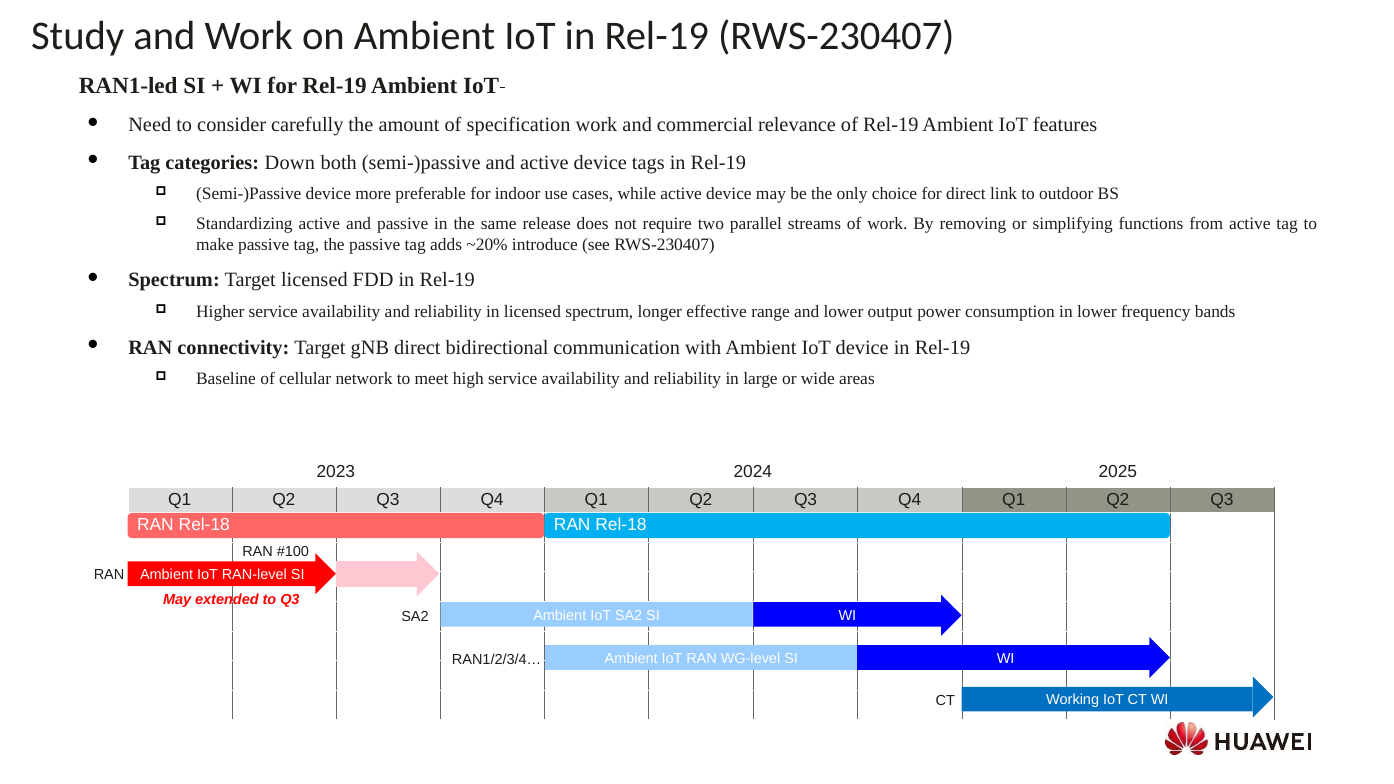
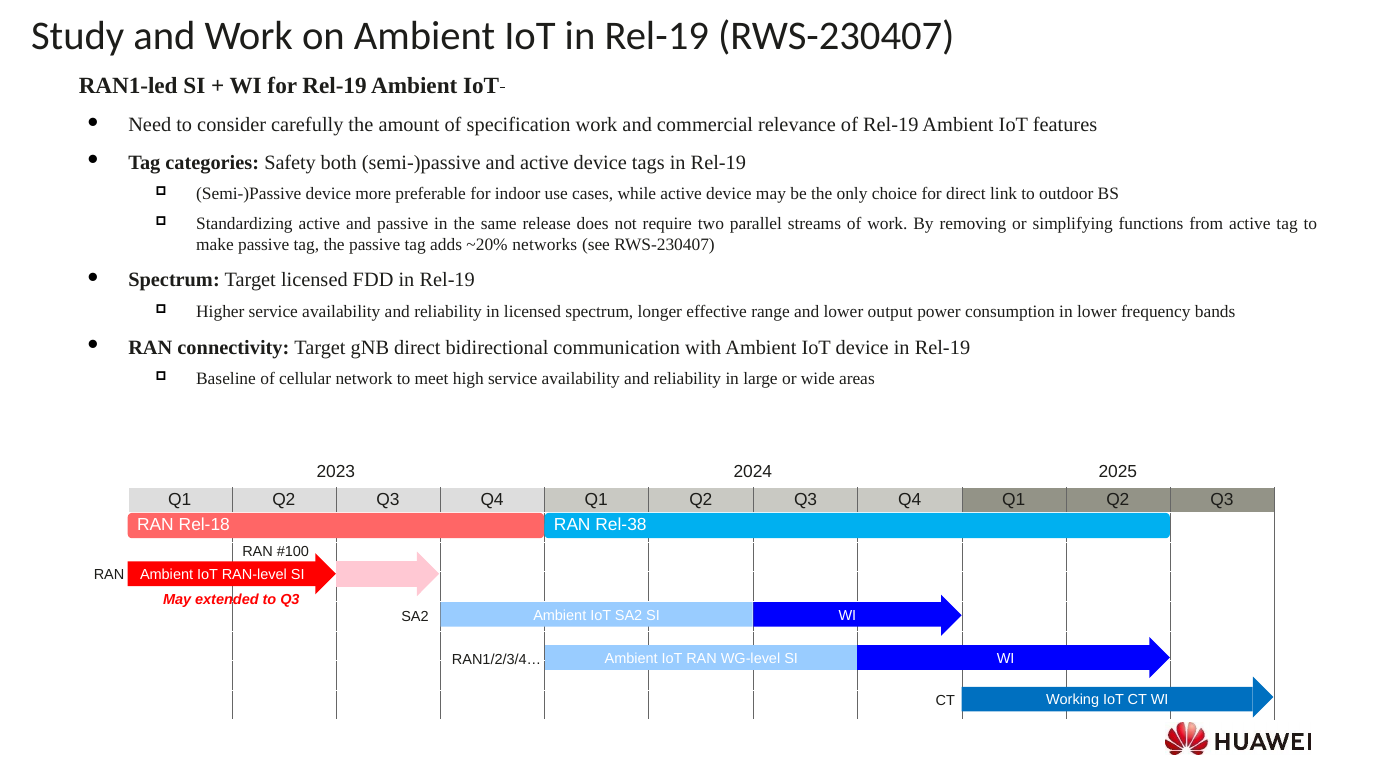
Down: Down -> Safety
introduce: introduce -> networks
Rel-18 RAN Rel-18: Rel-18 -> Rel-38
